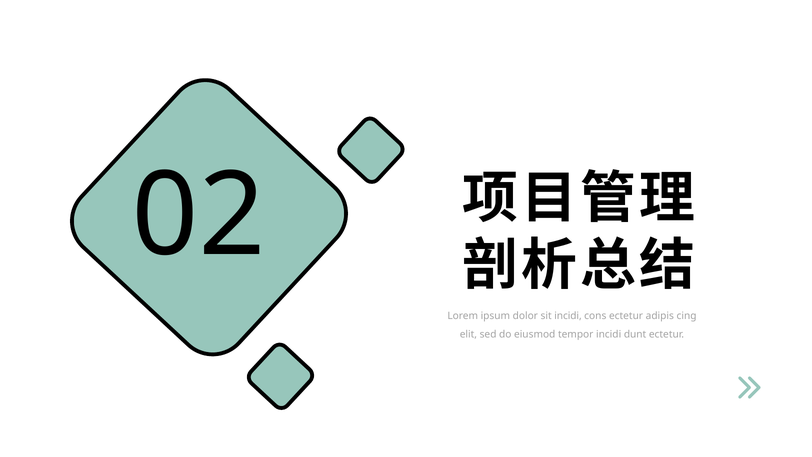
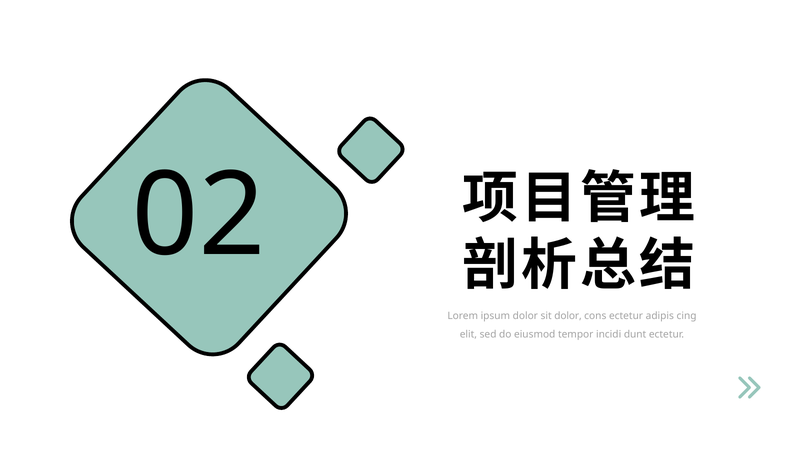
sit incidi: incidi -> dolor
